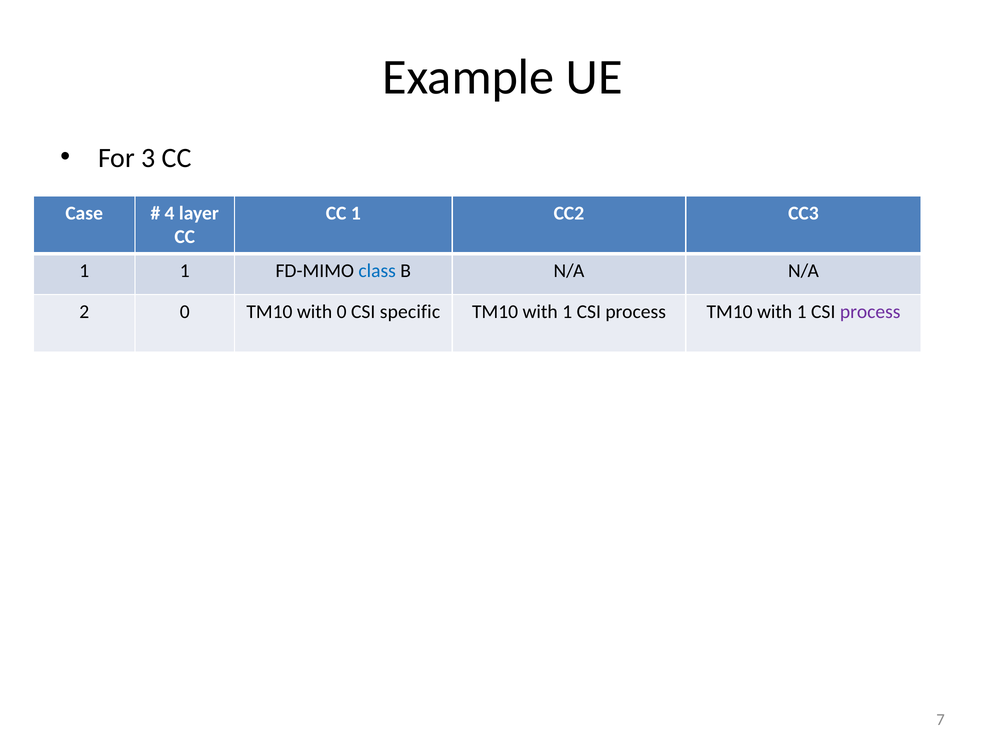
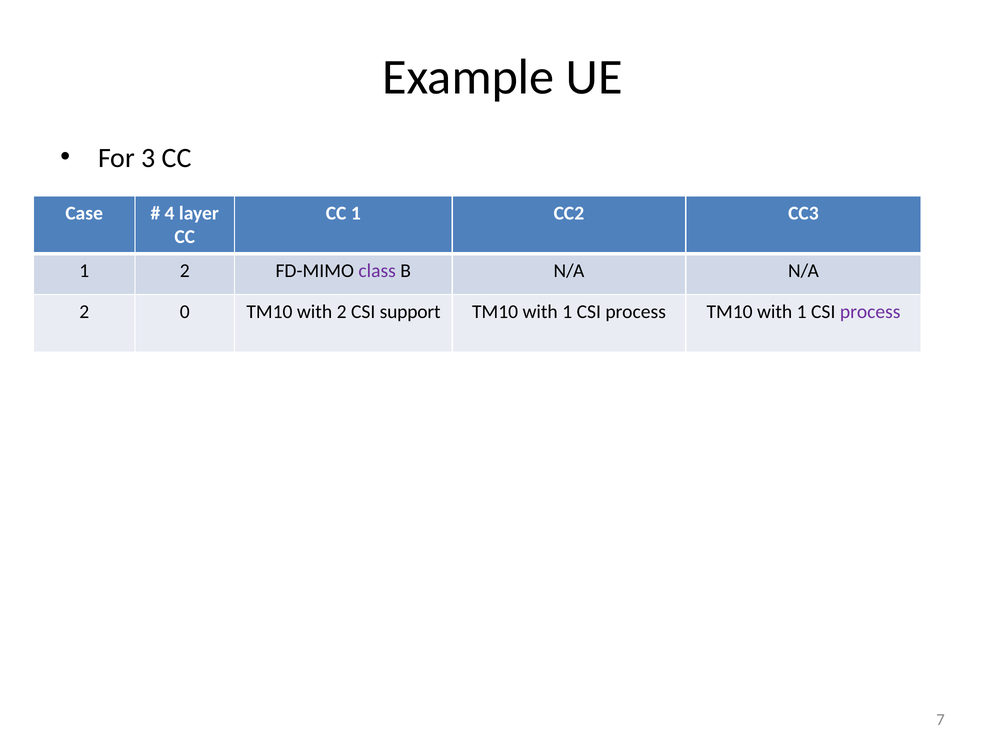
1 1: 1 -> 2
class colour: blue -> purple
with 0: 0 -> 2
specific: specific -> support
